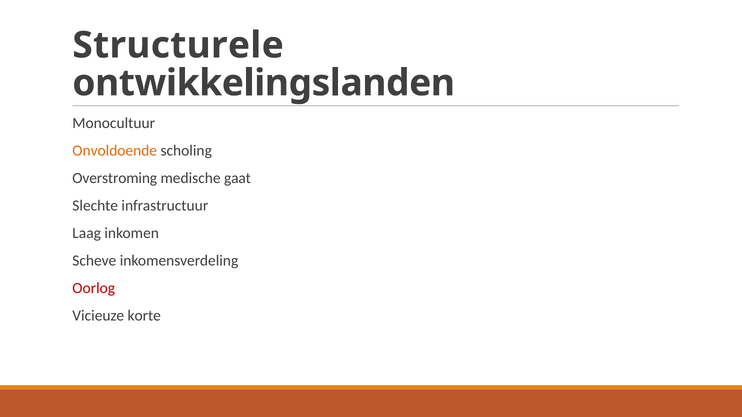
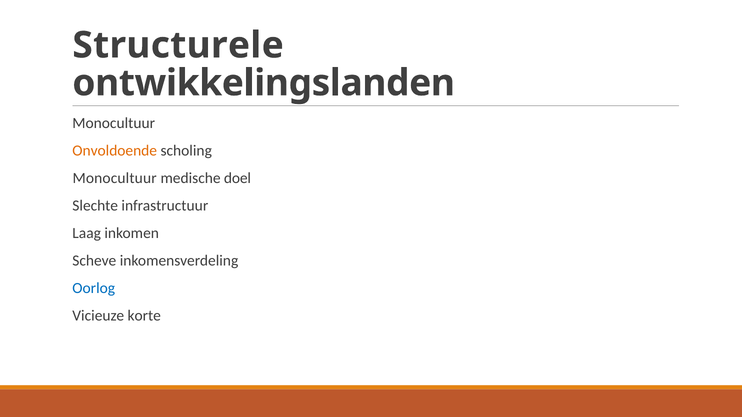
Overstroming at (115, 178): Overstroming -> Monocultuur
gaat: gaat -> doel
Oorlog colour: red -> blue
